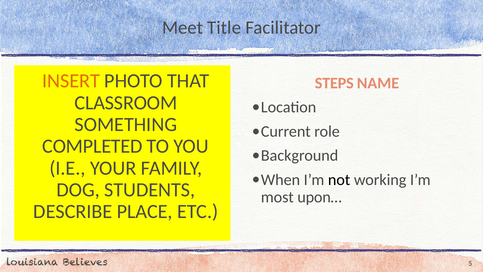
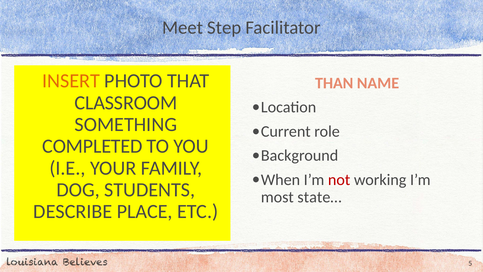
Title: Title -> Step
STEPS: STEPS -> THAN
not colour: black -> red
upon…: upon… -> state…
